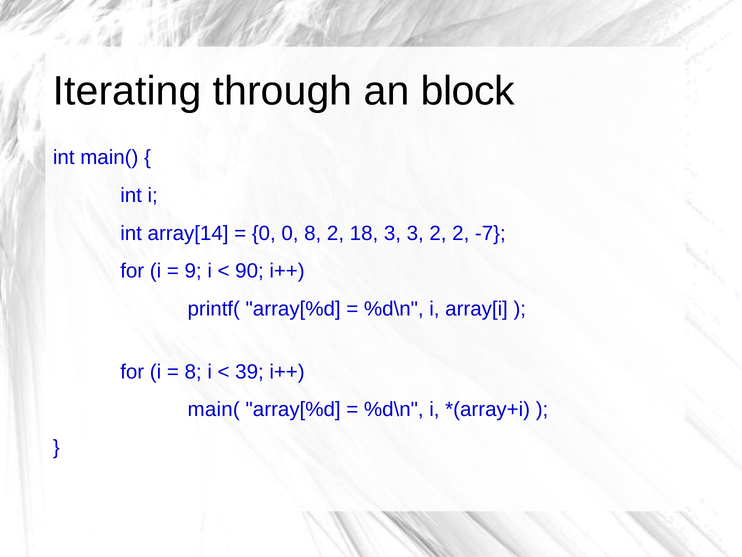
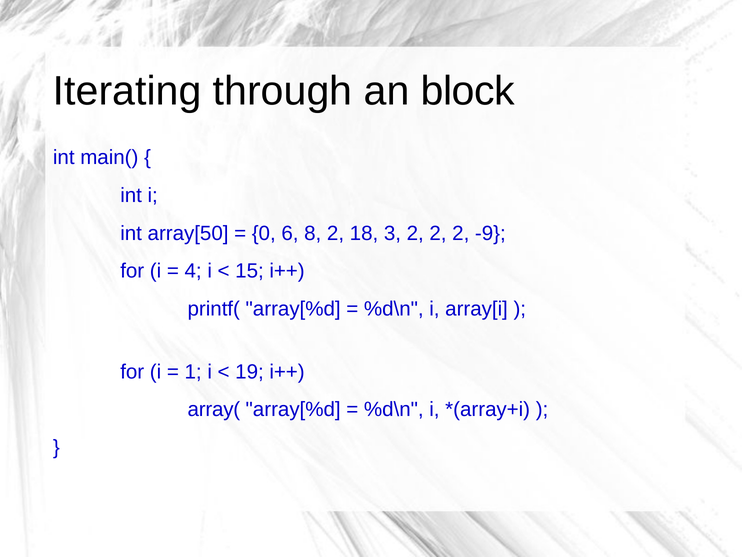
array[14: array[14 -> array[50
0 0: 0 -> 6
3 3: 3 -> 2
-7: -7 -> -9
9: 9 -> 4
90: 90 -> 15
8 at (193, 371): 8 -> 1
39: 39 -> 19
main( at (214, 409): main( -> array(
